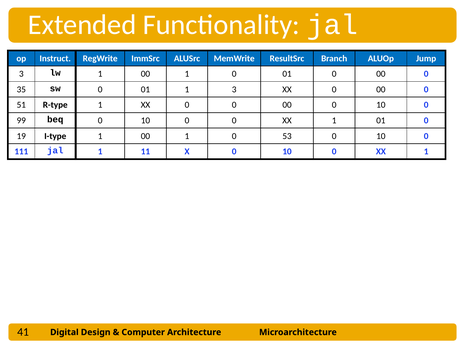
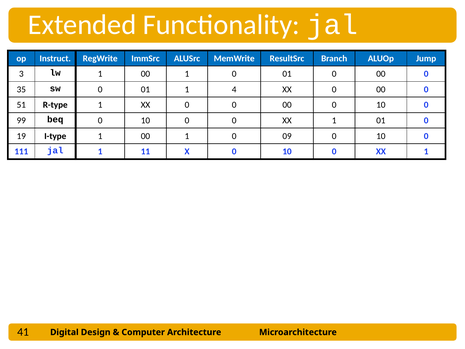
1 3: 3 -> 4
53: 53 -> 09
